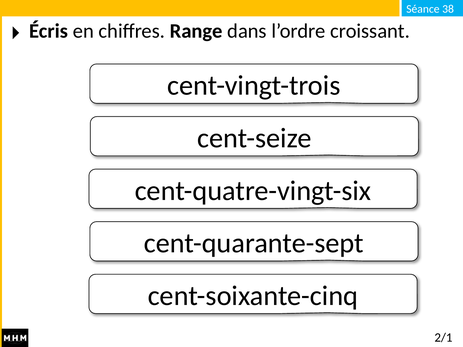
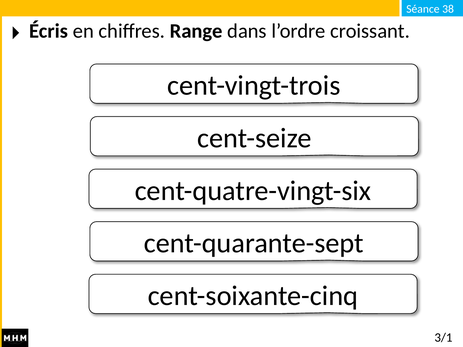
2/1: 2/1 -> 3/1
